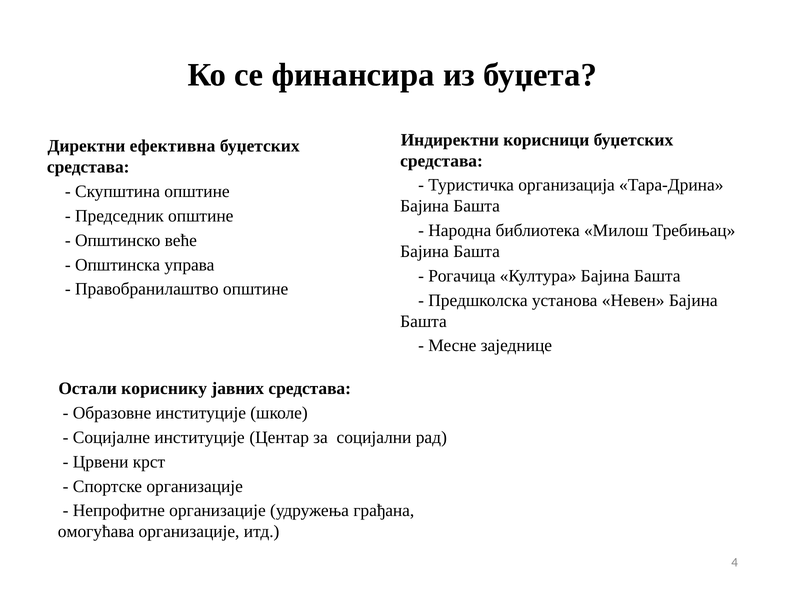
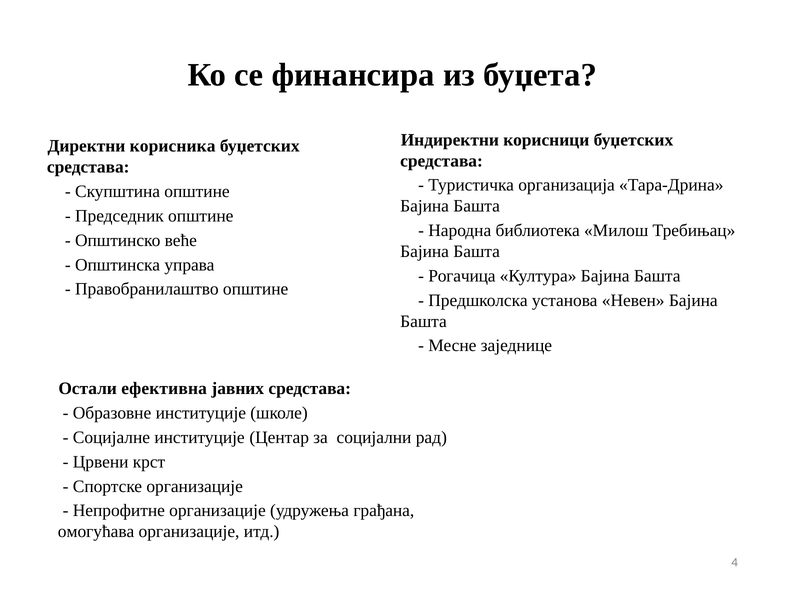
ефективна: ефективна -> корисника
кориснику: кориснику -> ефективна
